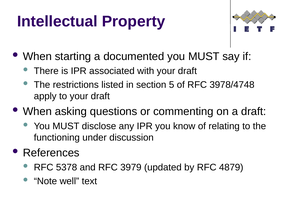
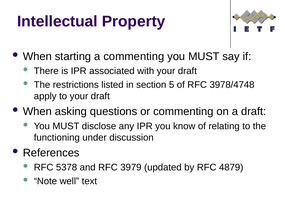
a documented: documented -> commenting
